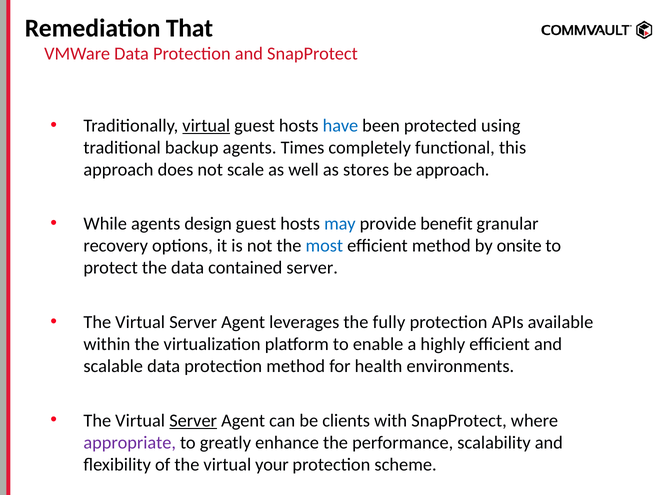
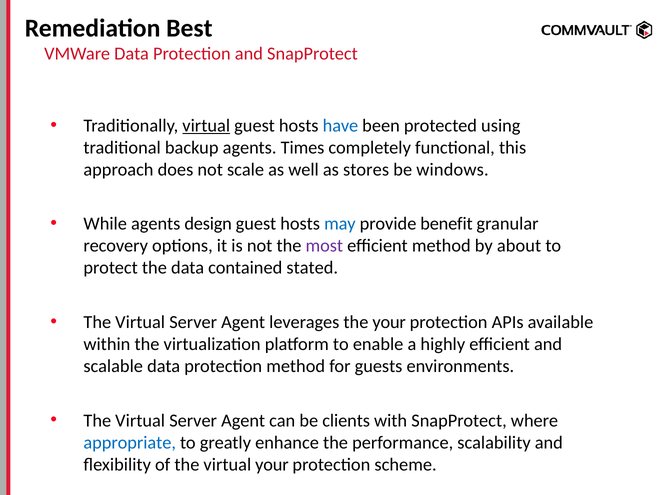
That: That -> Best
be approach: approach -> windows
most colour: blue -> purple
onsite: onsite -> about
contained server: server -> stated
the fully: fully -> your
health: health -> guests
Server at (193, 420) underline: present -> none
appropriate colour: purple -> blue
